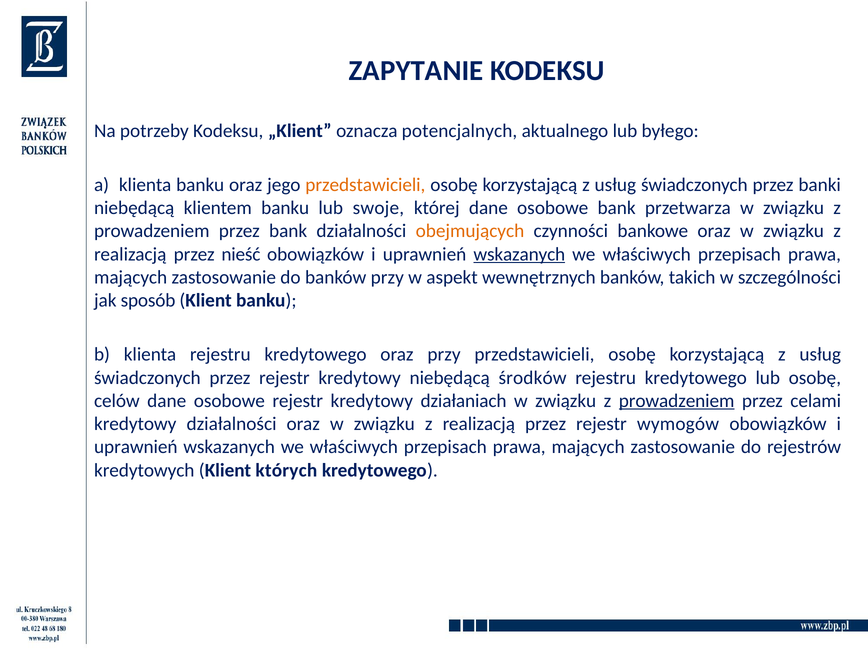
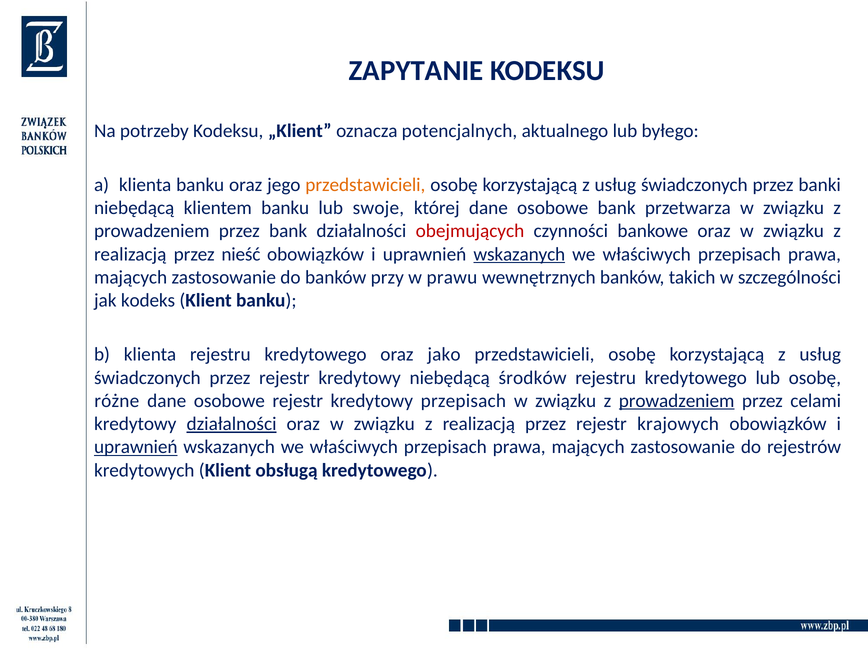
obejmujących colour: orange -> red
aspekt: aspekt -> prawu
sposób: sposób -> kodeks
oraz przy: przy -> jako
celów: celów -> różne
kredytowy działaniach: działaniach -> przepisach
działalności at (232, 424) underline: none -> present
wymogów: wymogów -> krajowych
uprawnień at (136, 447) underline: none -> present
których: których -> obsługą
